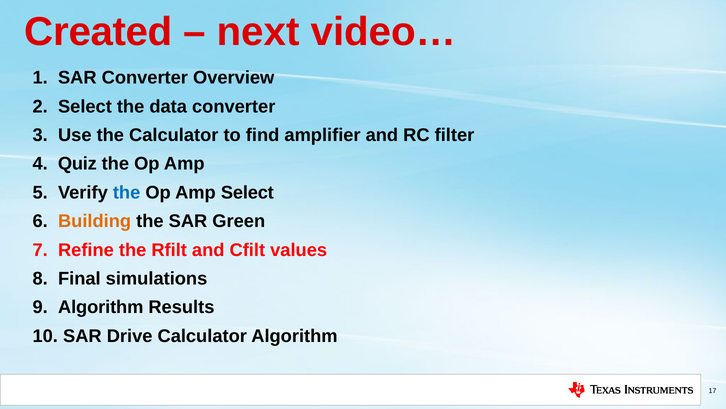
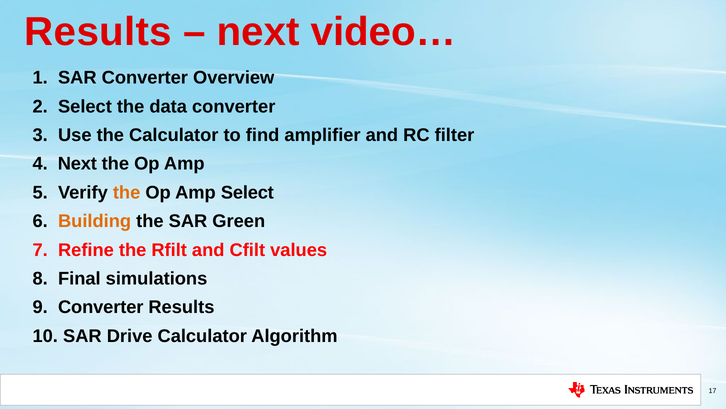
Created at (98, 32): Created -> Results
Quiz at (77, 164): Quiz -> Next
the at (127, 192) colour: blue -> orange
Algorithm at (101, 307): Algorithm -> Converter
